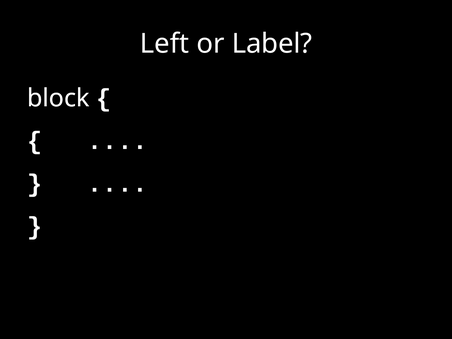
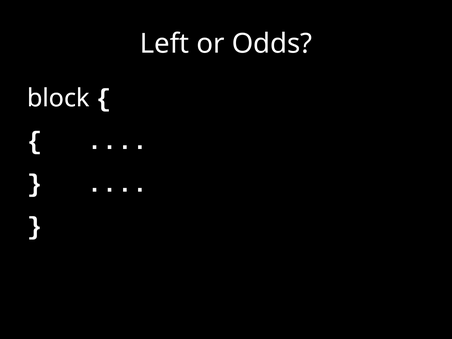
Label: Label -> Odds
